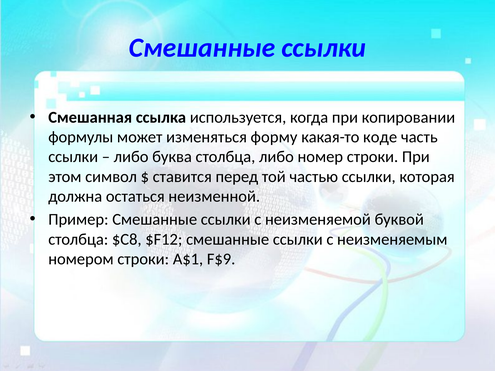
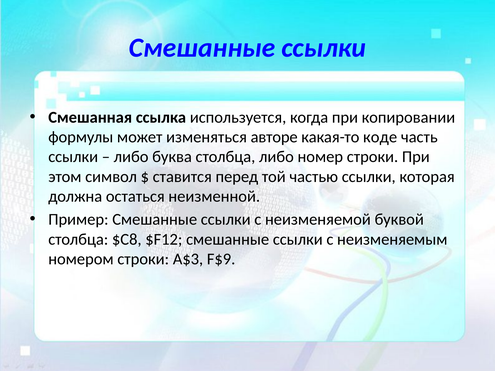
форму: форму -> авторе
A$1: A$1 -> A$3
